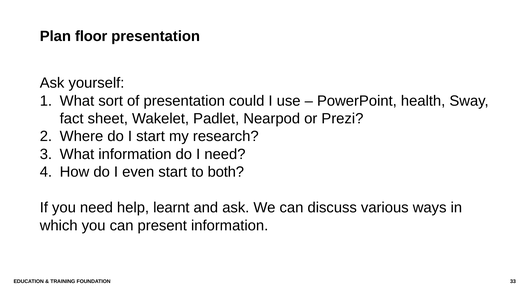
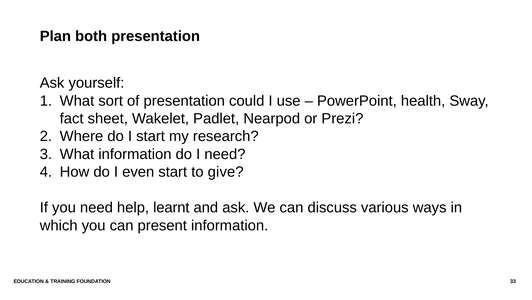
floor: floor -> both
both: both -> give
